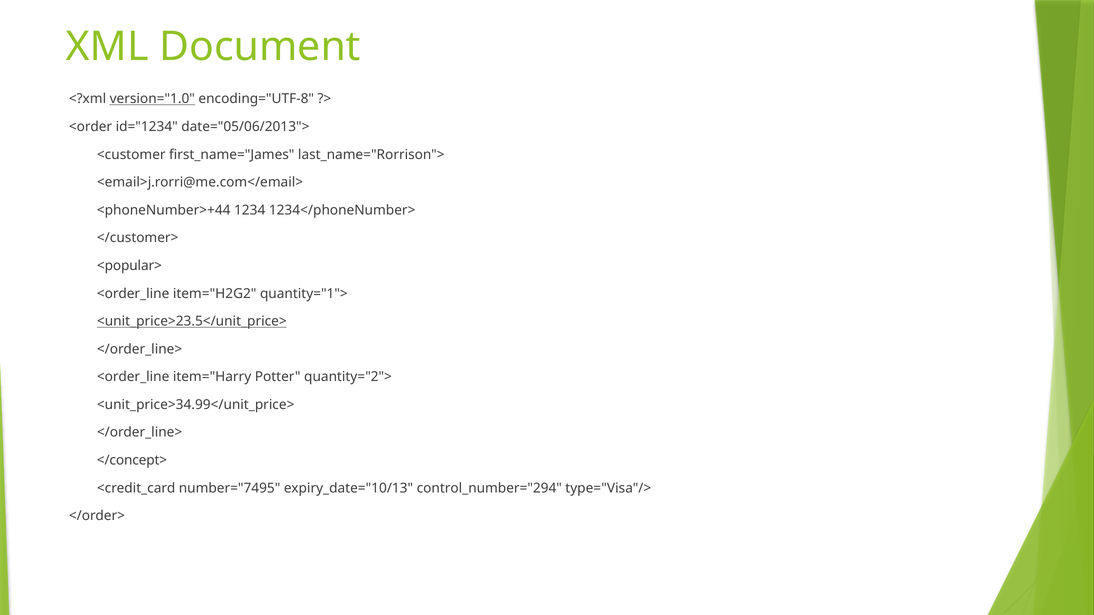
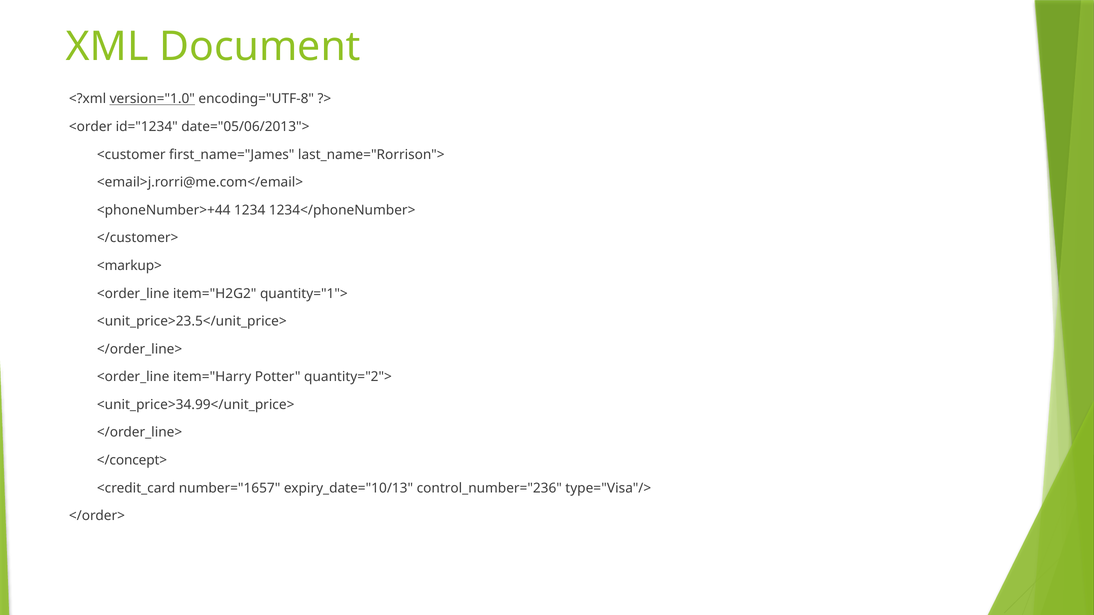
<popular>: <popular> -> <markup>
<unit_price>23.5</unit_price> underline: present -> none
number="7495: number="7495 -> number="1657
control_number="294: control_number="294 -> control_number="236
